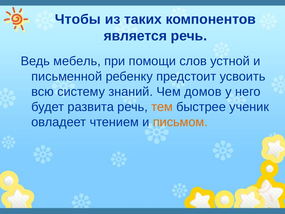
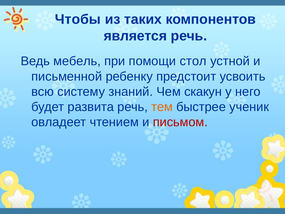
слов: слов -> стол
домов: домов -> скакун
письмом colour: orange -> red
